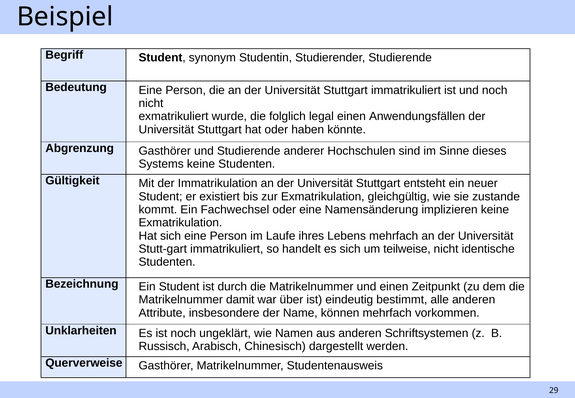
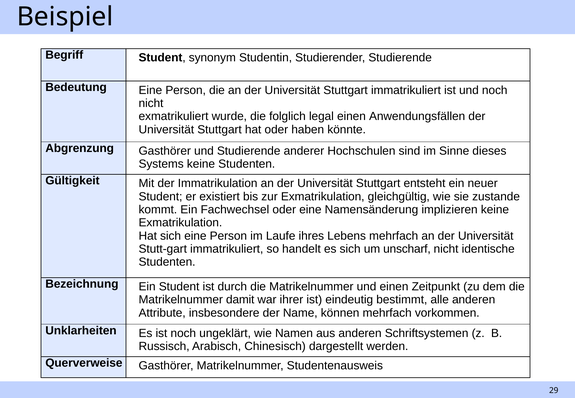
teilweise: teilweise -> unscharf
über: über -> ihrer
